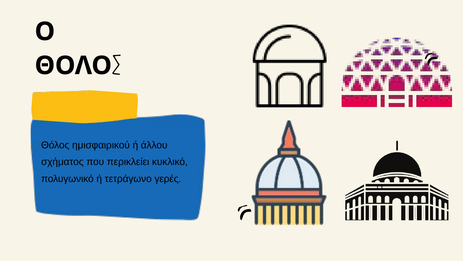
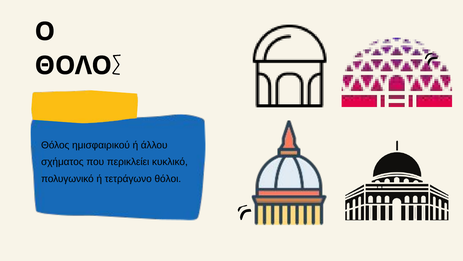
γερές: γερές -> θόλοι
